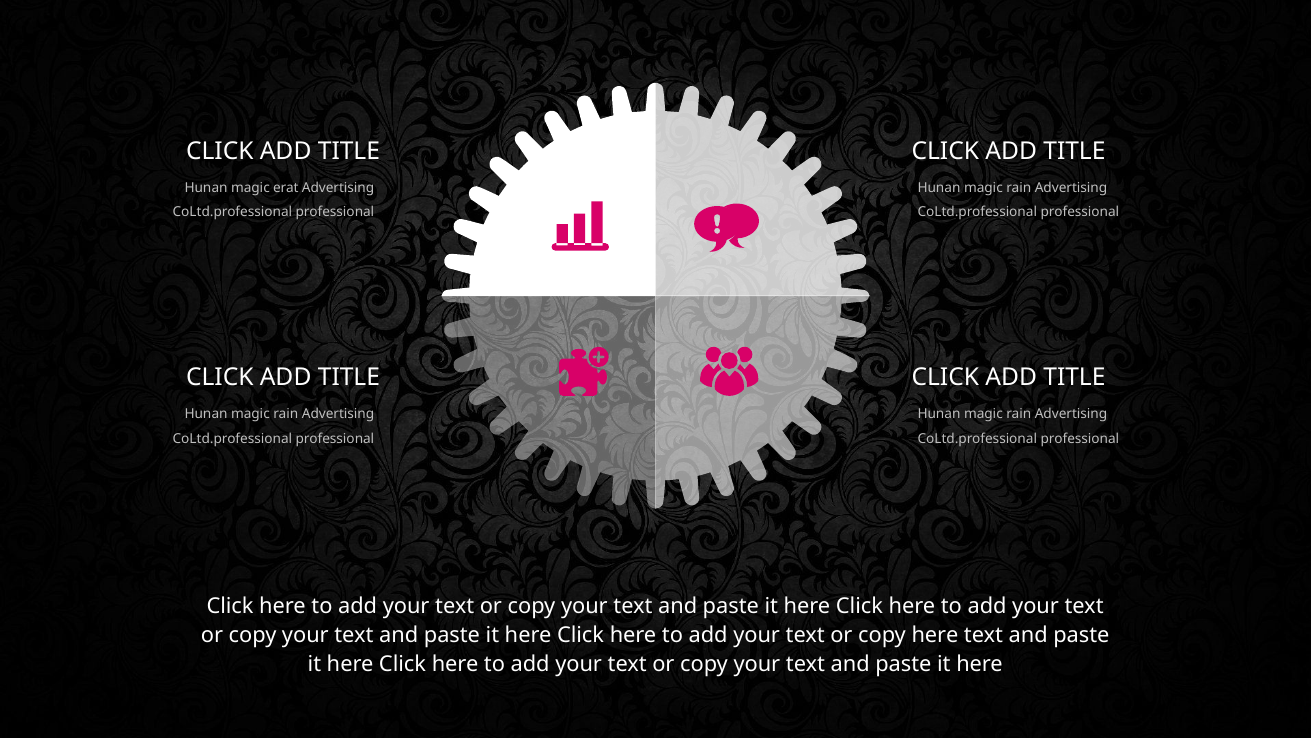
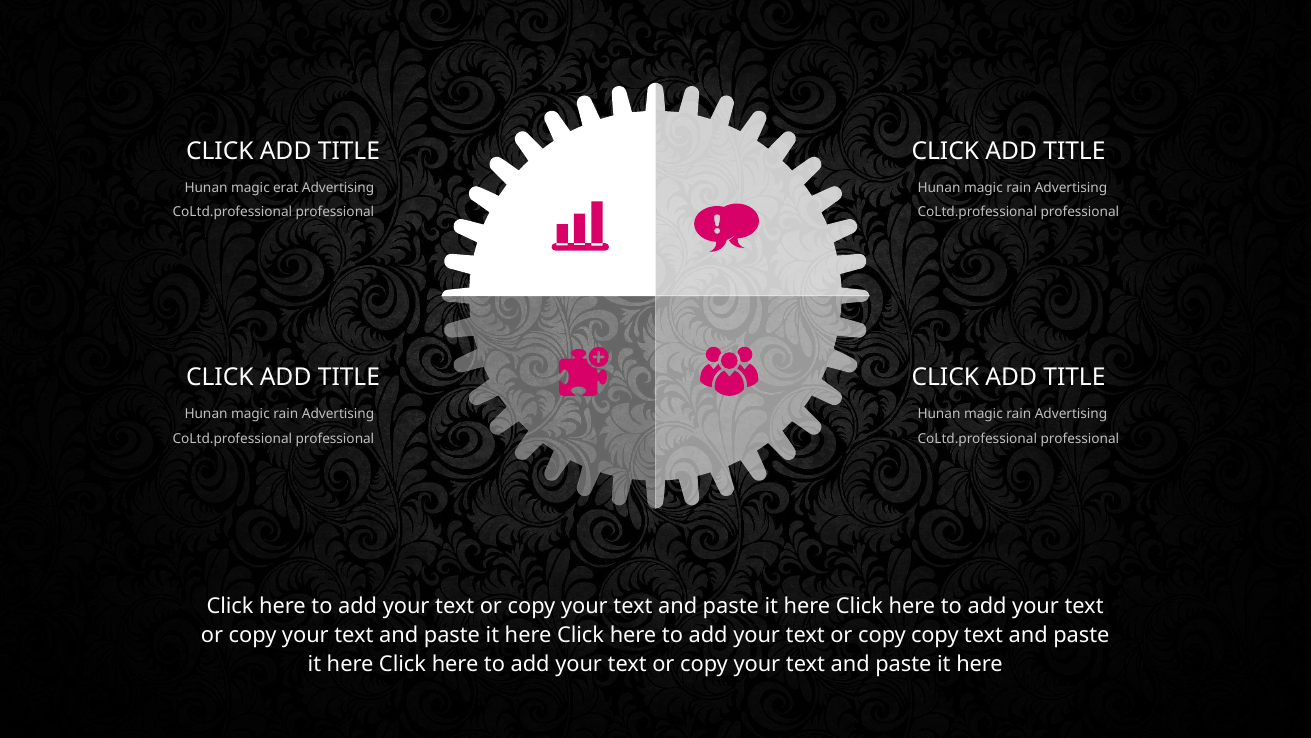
copy here: here -> copy
